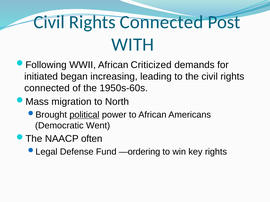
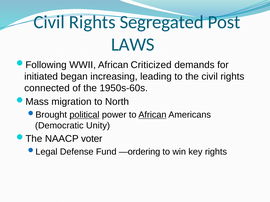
Connected at (162, 22): Connected -> Segregated
WITH: WITH -> LAWS
African at (152, 115) underline: none -> present
Went: Went -> Unity
often: often -> voter
